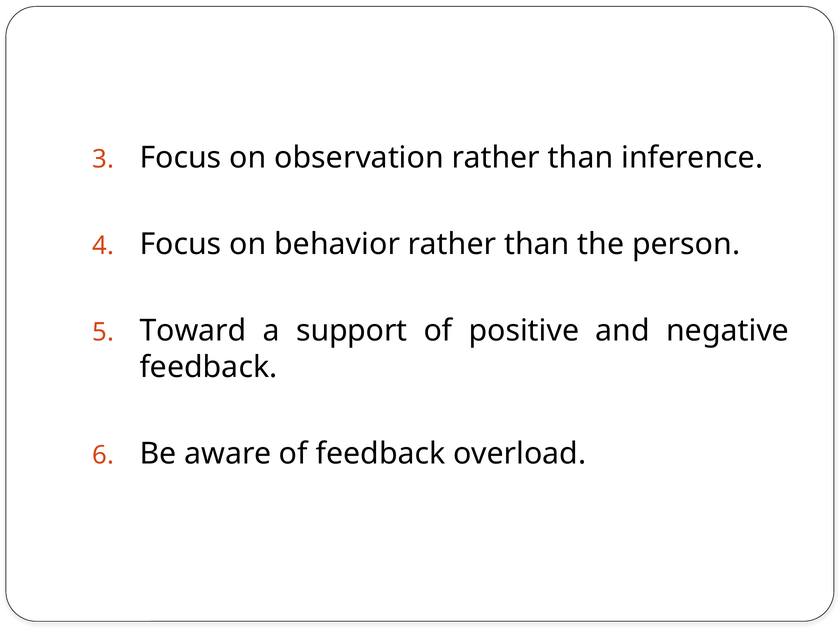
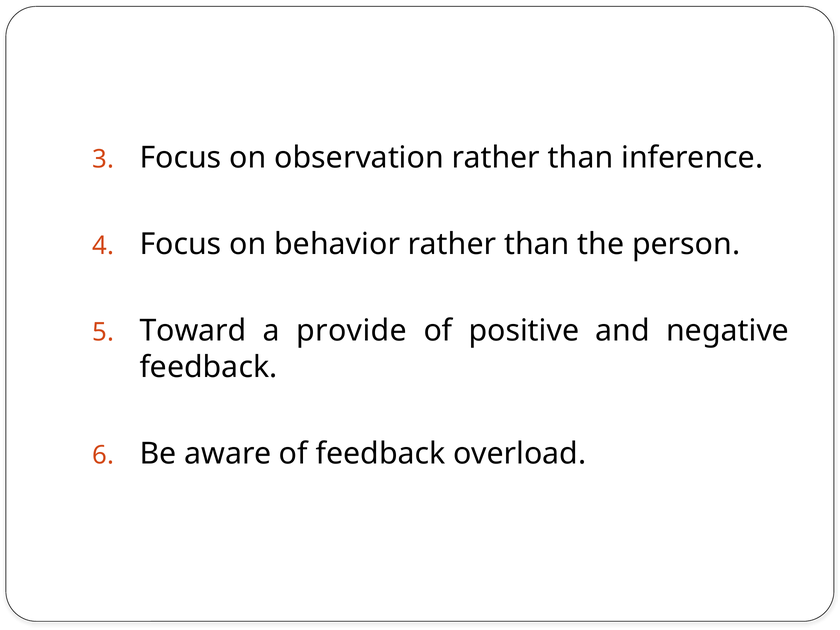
support: support -> provide
